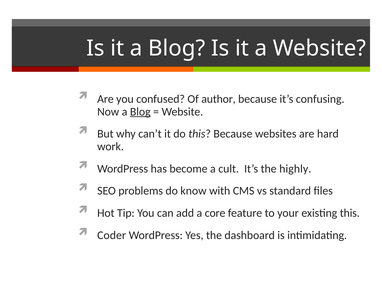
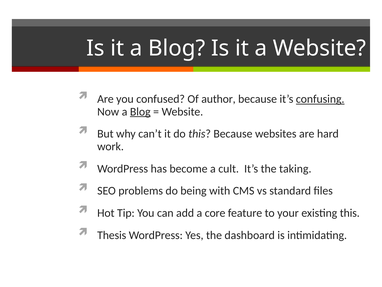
confusing underline: none -> present
highly: highly -> taking
know: know -> being
Coder: Coder -> Thesis
